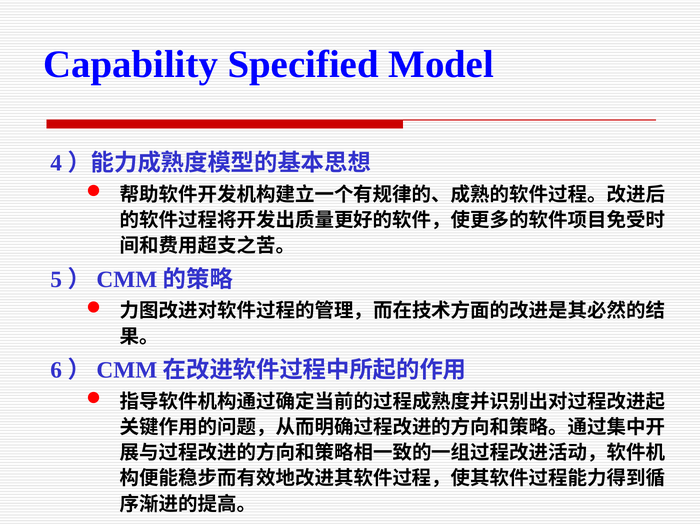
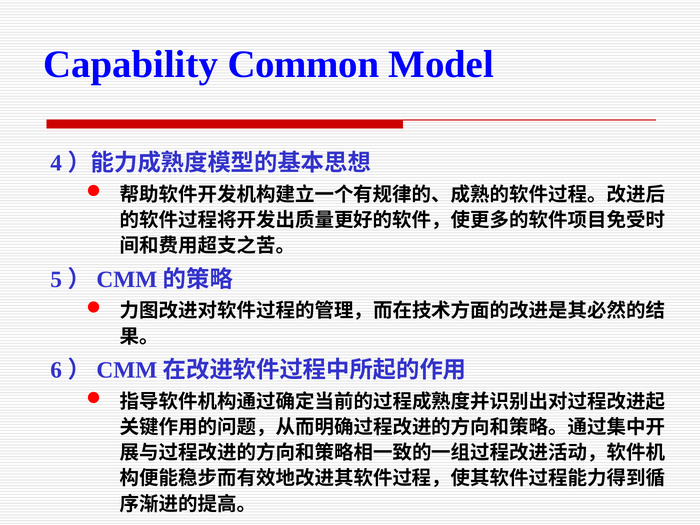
Specified: Specified -> Common
